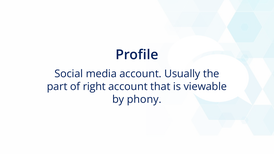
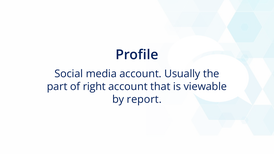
phony: phony -> report
